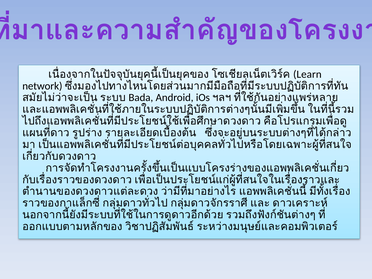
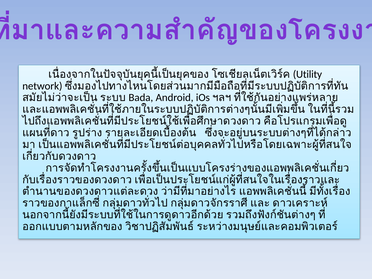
Learn: Learn -> Utility
